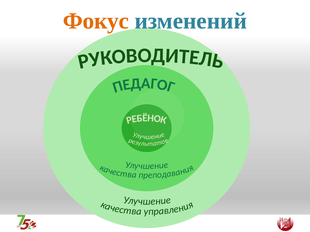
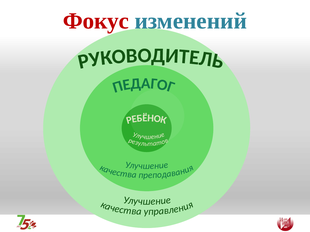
Фокус colour: orange -> red
